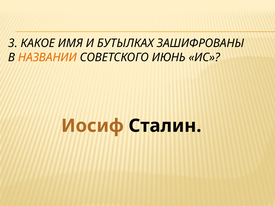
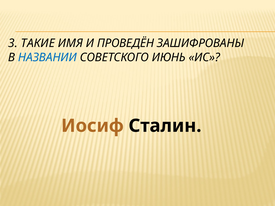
КАКОЕ: КАКОЕ -> ТАКИЕ
БУТЫЛКАХ: БУТЫЛКАХ -> ПРОВЕДЁН
НАЗВАНИИ colour: orange -> blue
